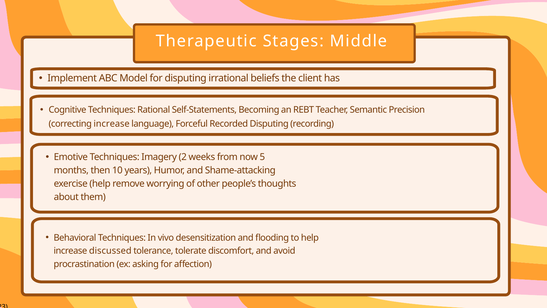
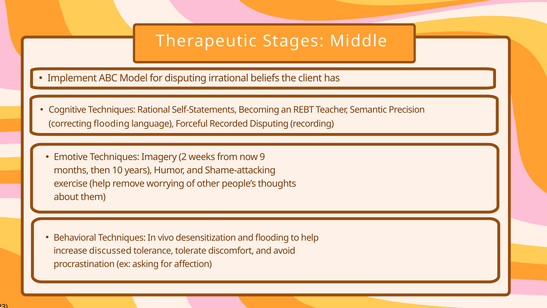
correcting increase: increase -> flooding
5: 5 -> 9
